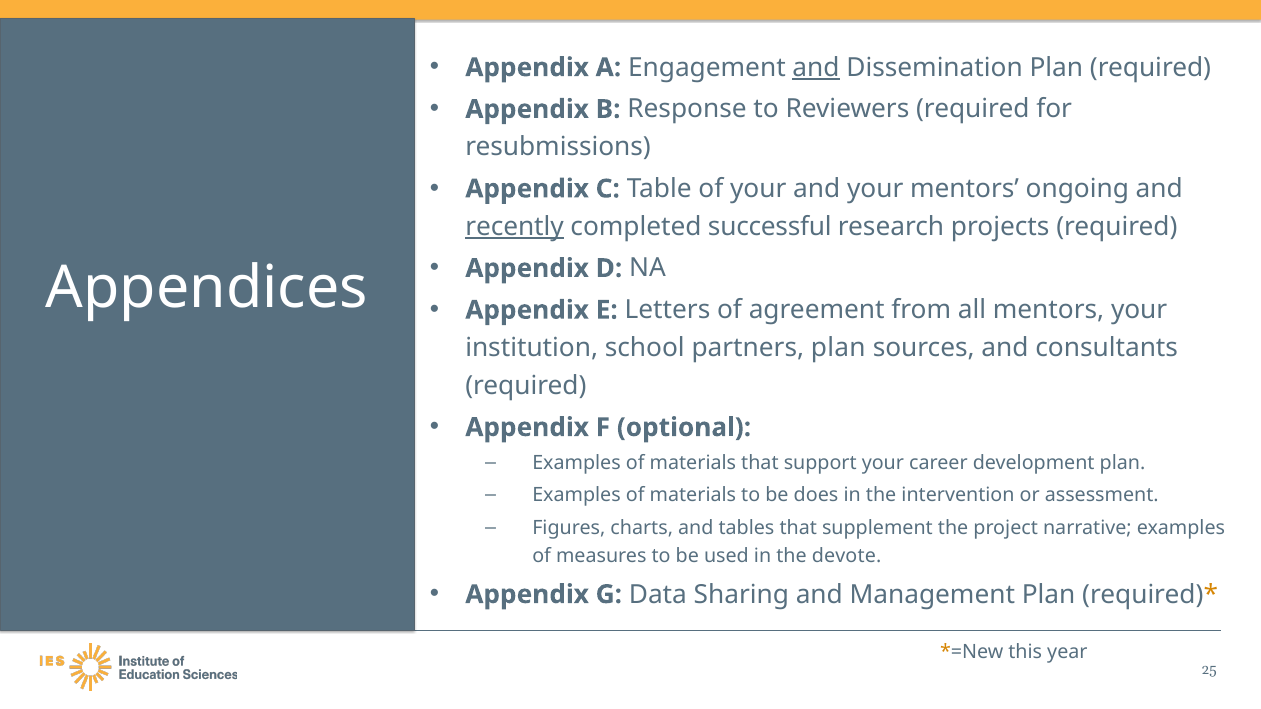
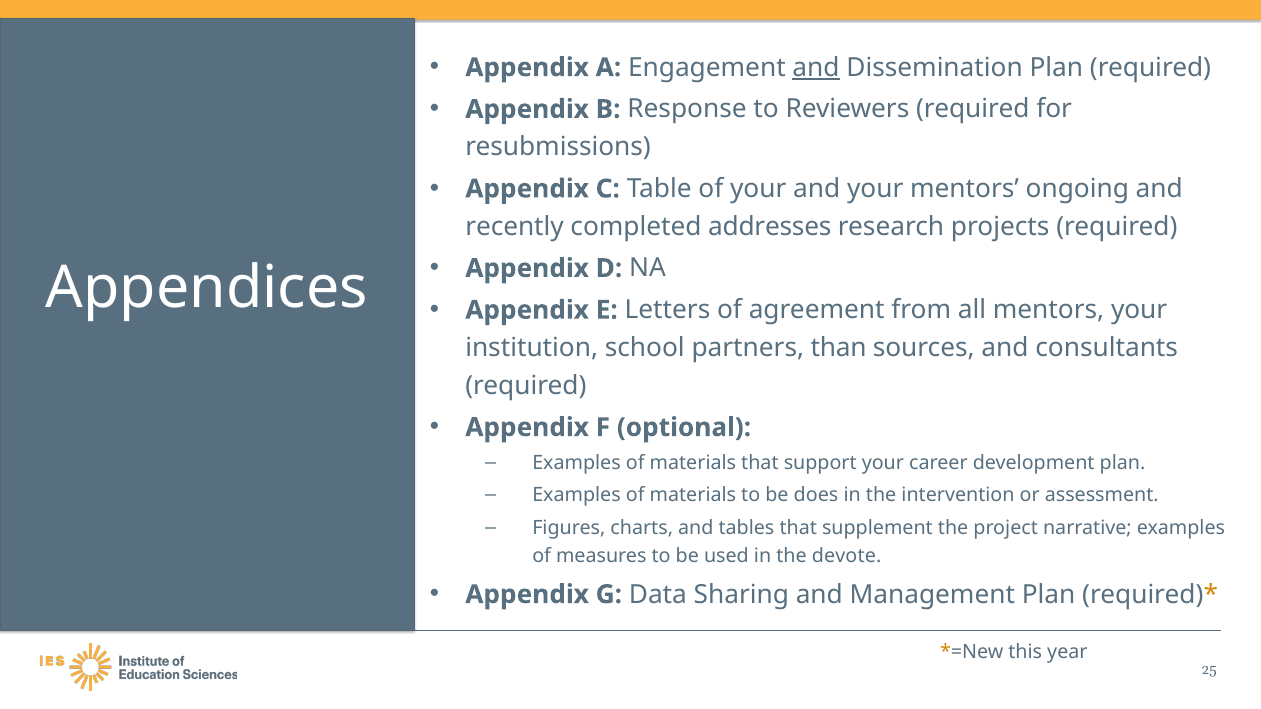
recently underline: present -> none
successful: successful -> addresses
partners plan: plan -> than
